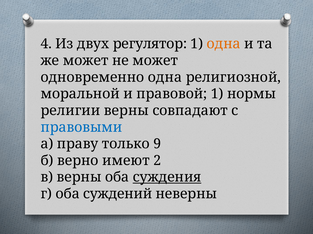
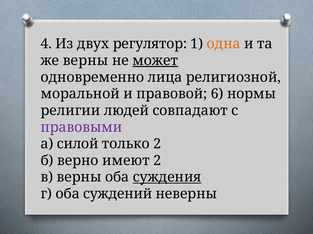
же может: может -> верны
может at (155, 61) underline: none -> present
одновременно одна: одна -> лица
правовой 1: 1 -> 6
религии верны: верны -> людей
правовыми colour: blue -> purple
праву: праву -> силой
только 9: 9 -> 2
